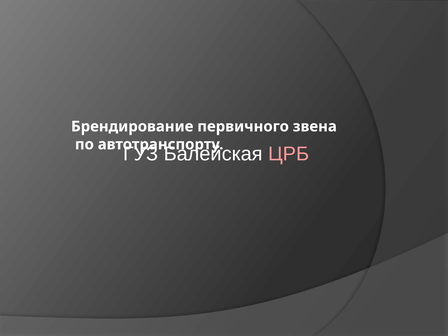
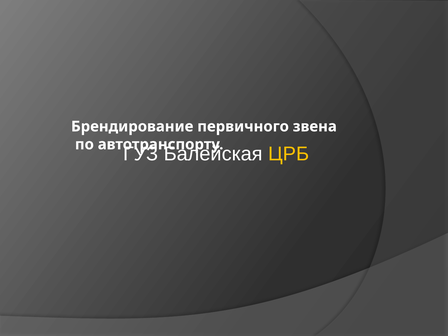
ЦРБ colour: pink -> yellow
